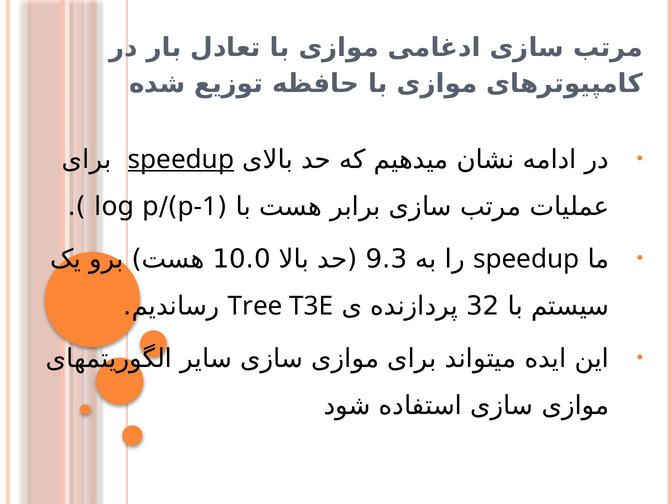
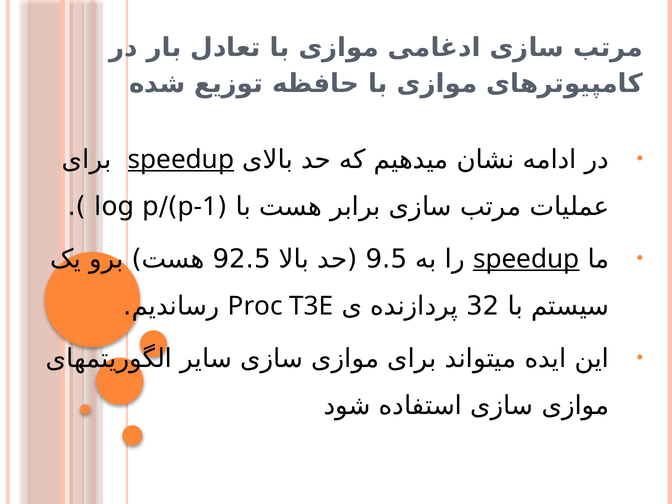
10.0: 10.0 -> 92.5
9.3: 9.3 -> 9.5
speedup at (526, 259) underline: none -> present
Tree: Tree -> Proc
